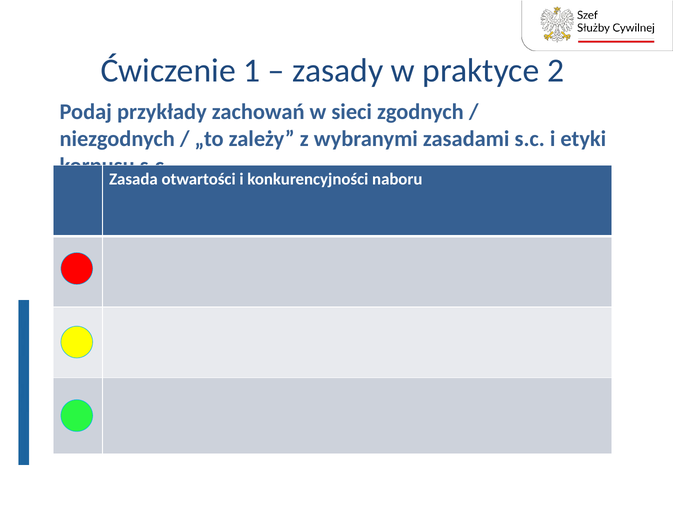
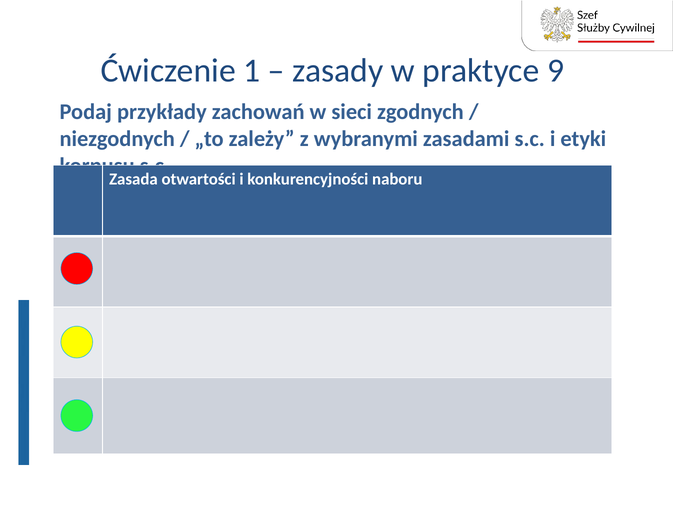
2: 2 -> 9
